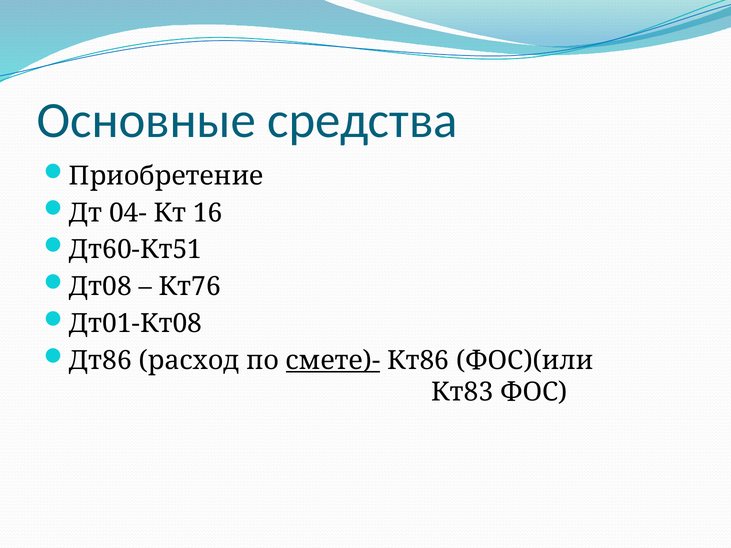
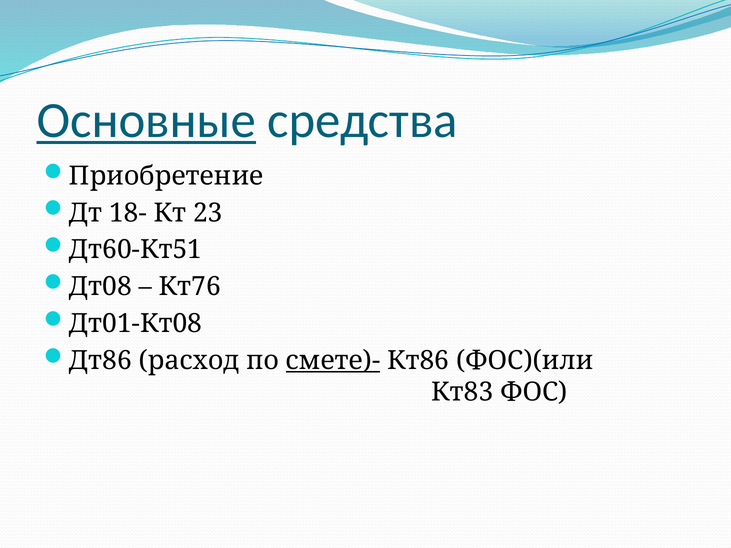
Основные underline: none -> present
04-: 04- -> 18-
16: 16 -> 23
